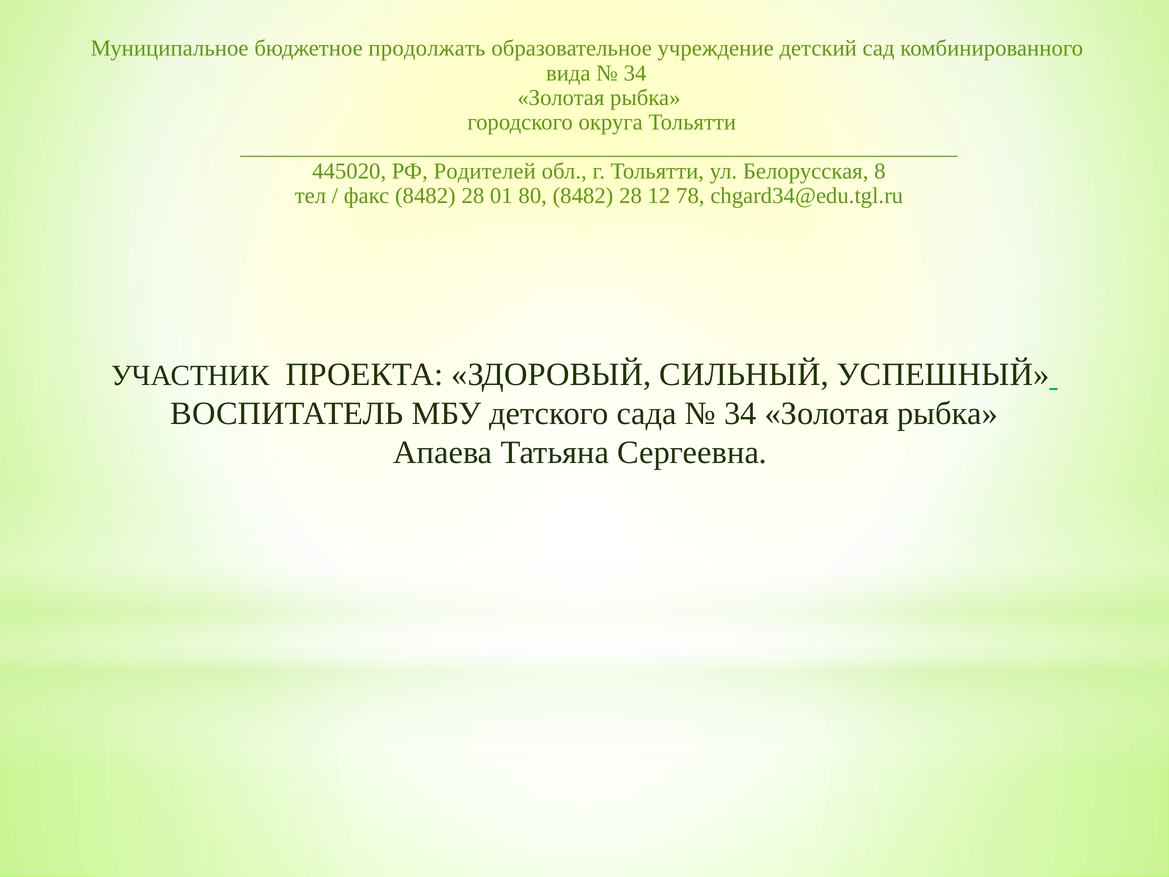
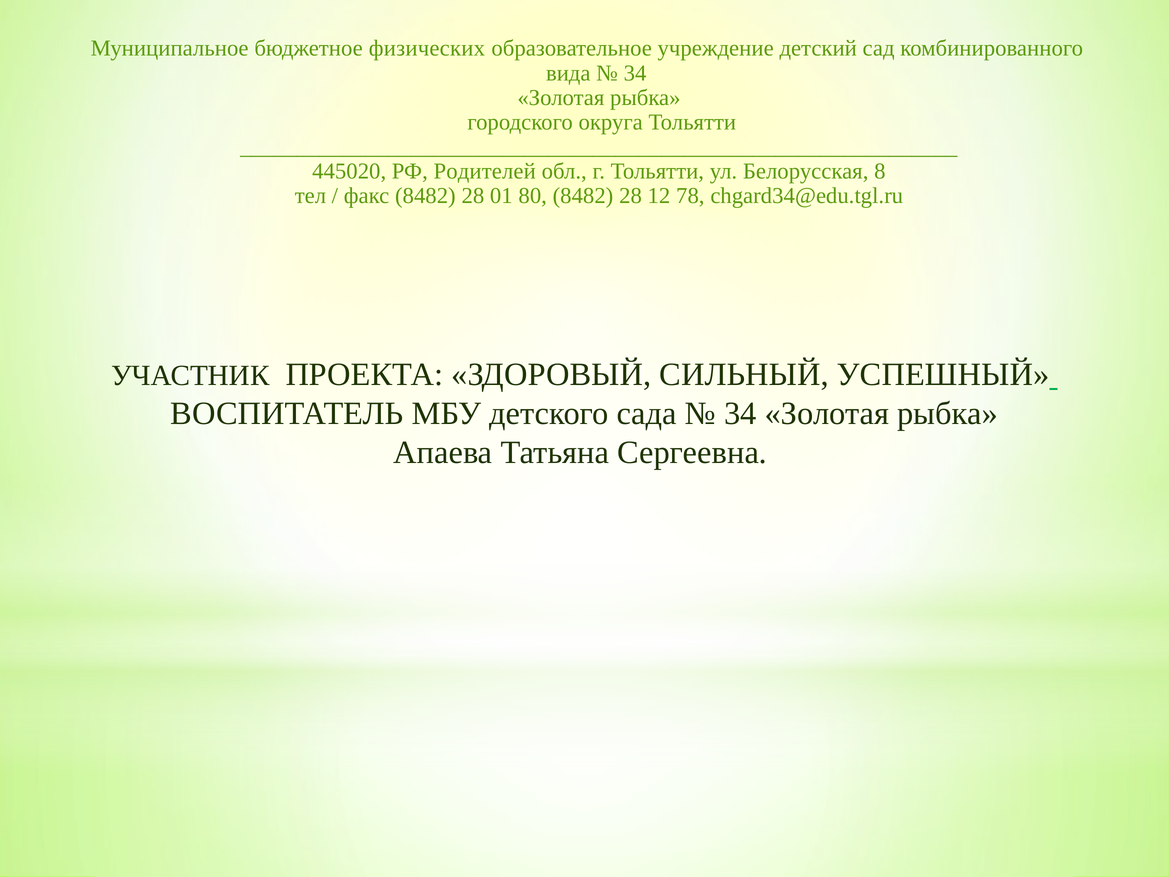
продолжать: продолжать -> физических
